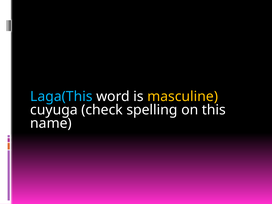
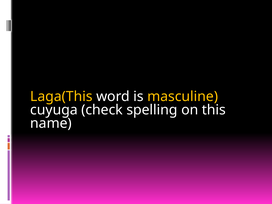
Laga(This colour: light blue -> yellow
